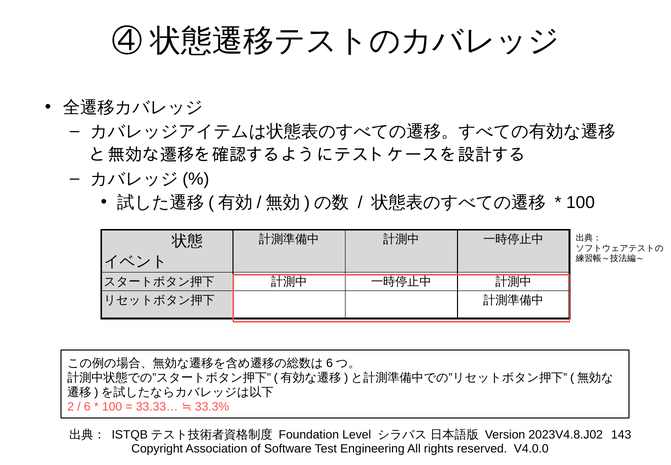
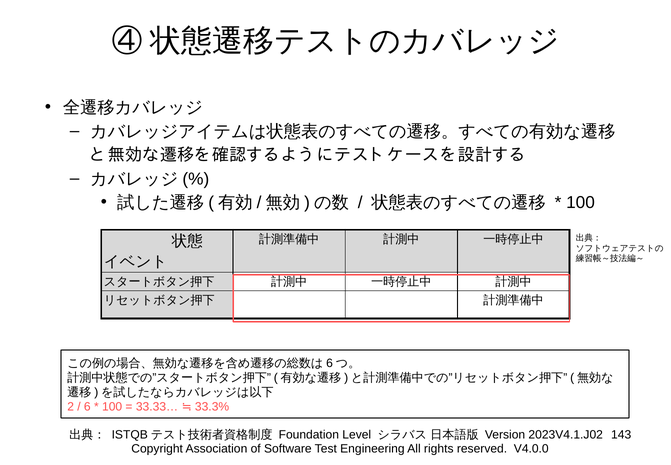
2023V4.8.J02: 2023V4.8.J02 -> 2023V4.1.J02
